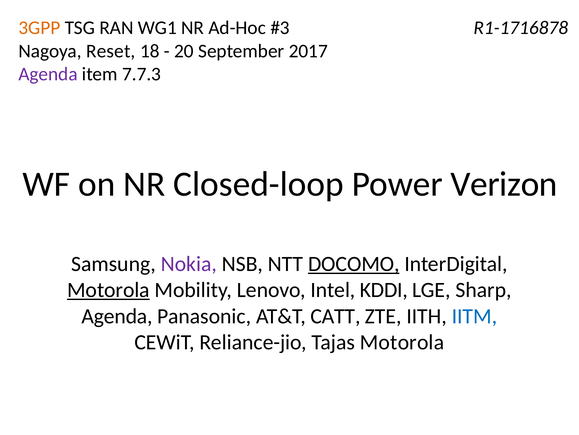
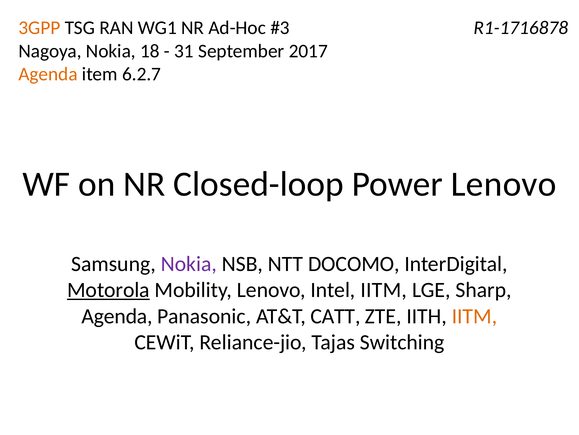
Nagoya Reset: Reset -> Nokia
20: 20 -> 31
Agenda at (48, 74) colour: purple -> orange
7.7.3: 7.7.3 -> 6.2.7
Power Verizon: Verizon -> Lenovo
DOCOMO underline: present -> none
Intel KDDI: KDDI -> IITM
IITM at (474, 316) colour: blue -> orange
Tajas Motorola: Motorola -> Switching
